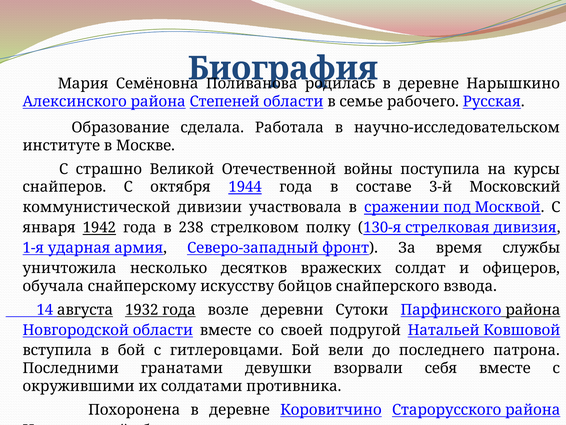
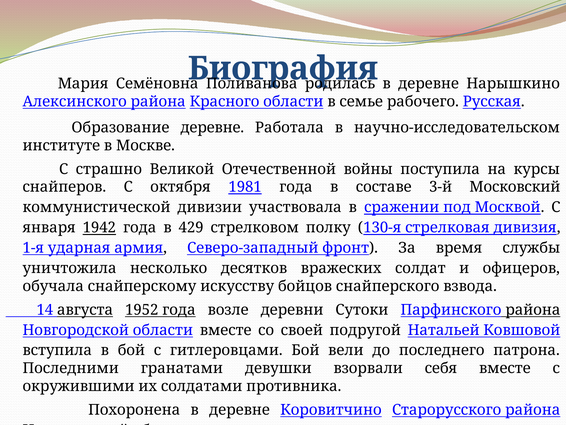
Степеней: Степеней -> Красного
Образование сделала: сделала -> деревне
1944: 1944 -> 1981
238: 238 -> 429
1932: 1932 -> 1952
